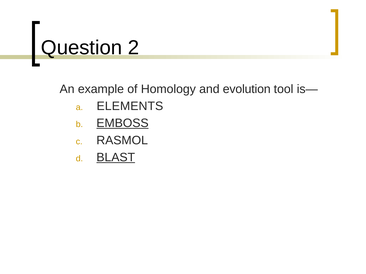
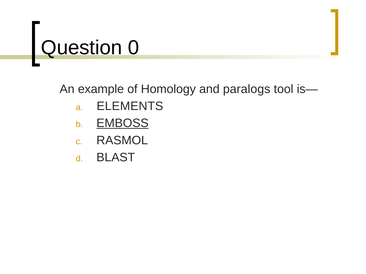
2: 2 -> 0
evolution: evolution -> paralogs
BLAST underline: present -> none
